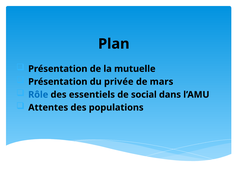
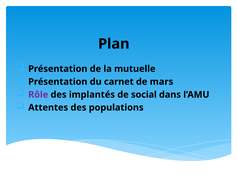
privée: privée -> carnet
Rôle colour: blue -> purple
essentiels: essentiels -> implantés
